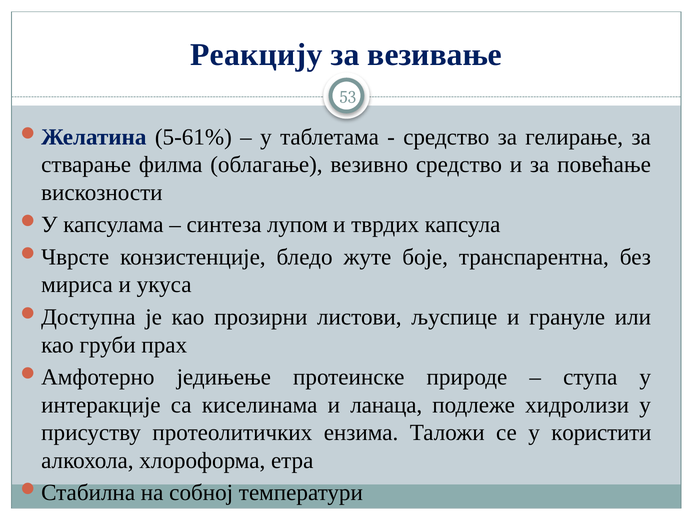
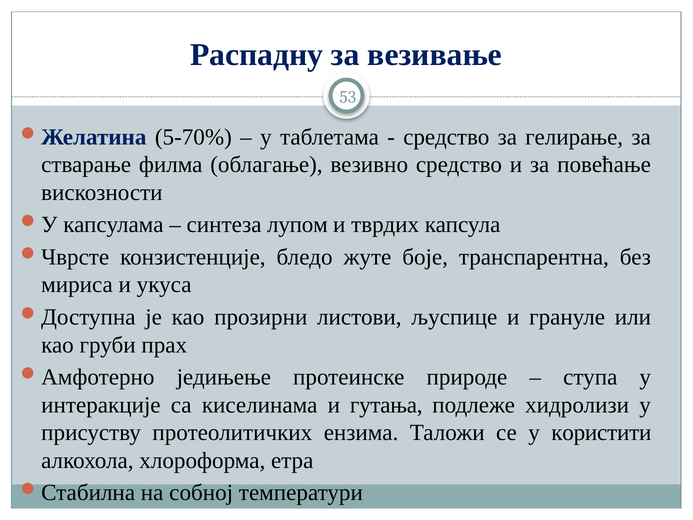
Реакцију: Реакцију -> Распадну
5-61%: 5-61% -> 5-70%
ланаца: ланаца -> гутања
